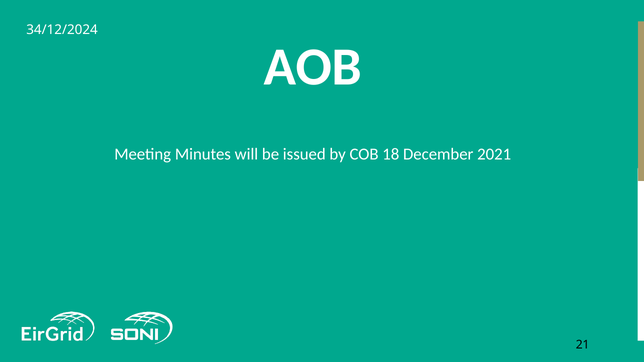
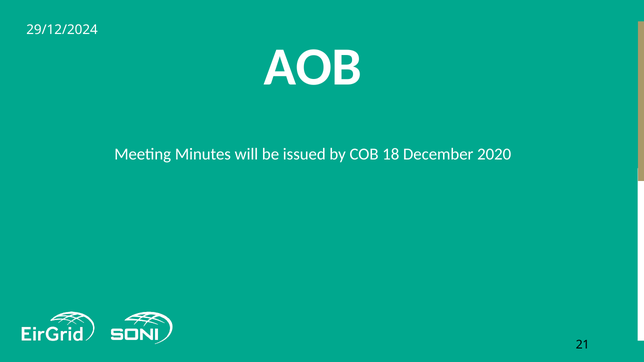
34/12/2024: 34/12/2024 -> 29/12/2024
2021: 2021 -> 2020
